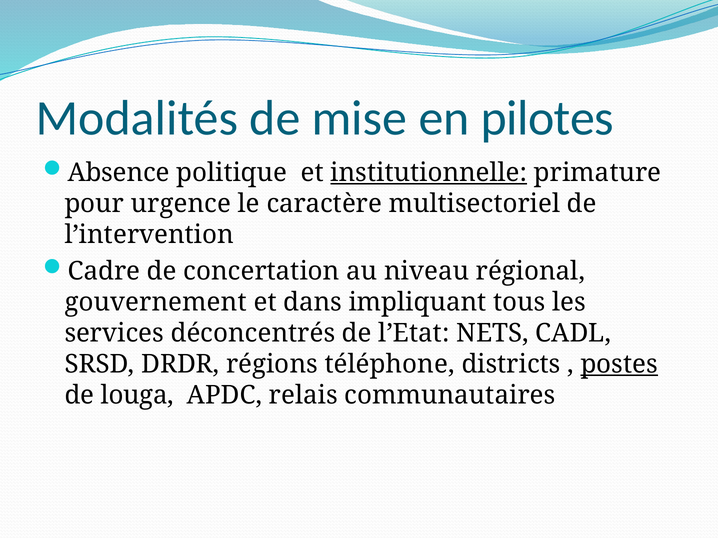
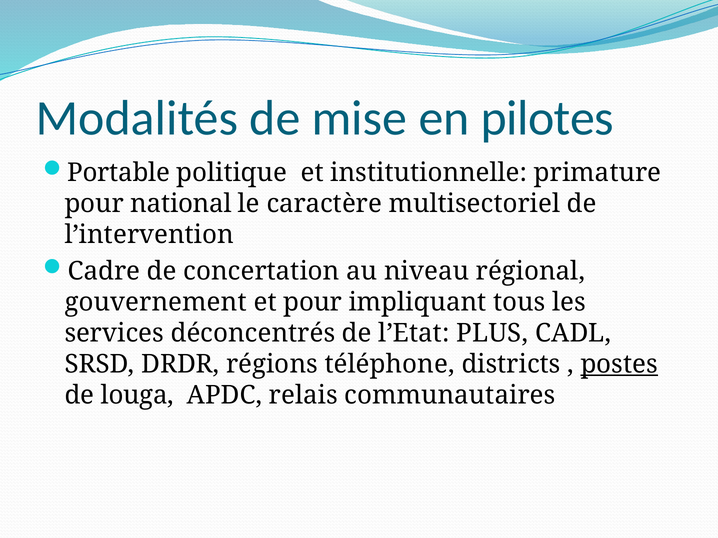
Absence: Absence -> Portable
institutionnelle underline: present -> none
urgence: urgence -> national
et dans: dans -> pour
NETS: NETS -> PLUS
